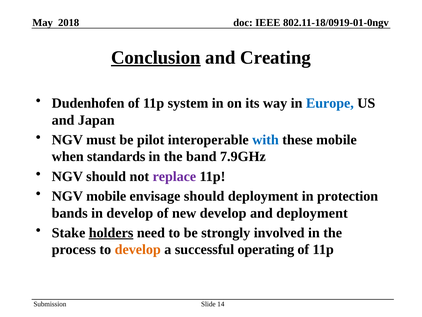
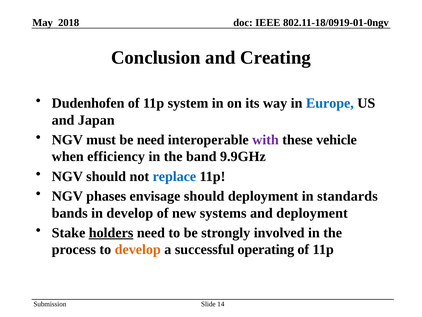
Conclusion underline: present -> none
be pilot: pilot -> need
with colour: blue -> purple
these mobile: mobile -> vehicle
standards: standards -> efficiency
7.9GHz: 7.9GHz -> 9.9GHz
replace colour: purple -> blue
NGV mobile: mobile -> phases
protection: protection -> standards
new develop: develop -> systems
